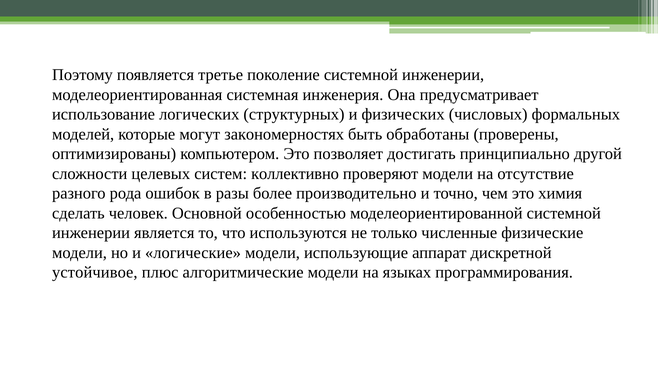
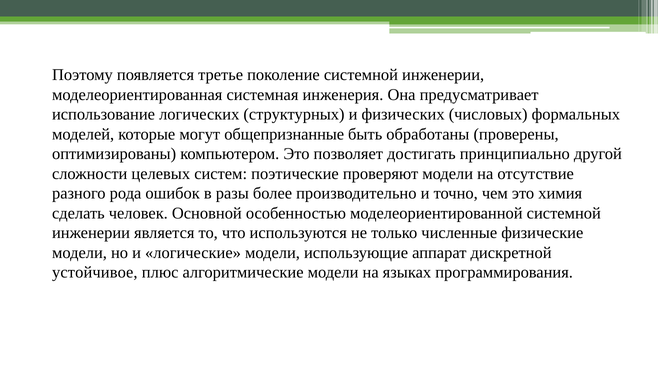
закономерностях: закономерностях -> общепризнанные
коллективно: коллективно -> поэтические
